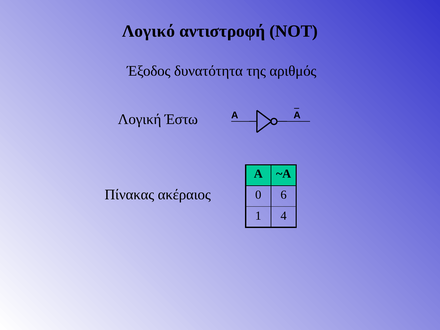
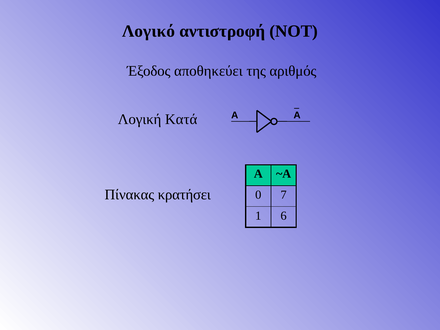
δυνατότητα: δυνατότητα -> αποθηκεύει
Έστω: Έστω -> Κατά
ακέραιος: ακέραιος -> κρατήσει
6: 6 -> 7
4: 4 -> 6
